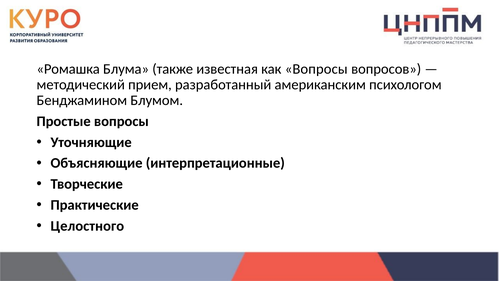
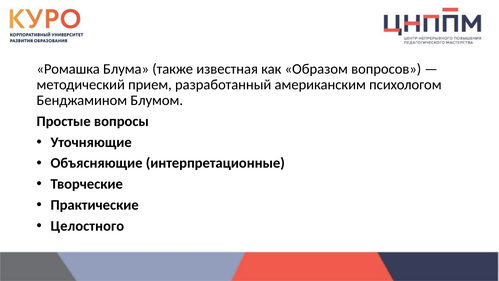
как Вопросы: Вопросы -> Образом
